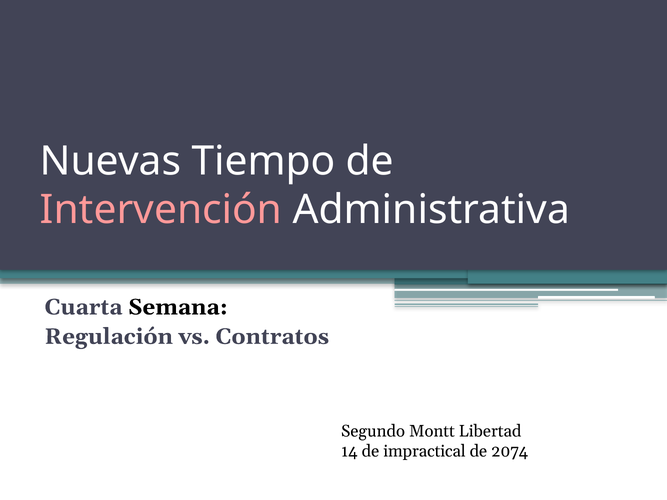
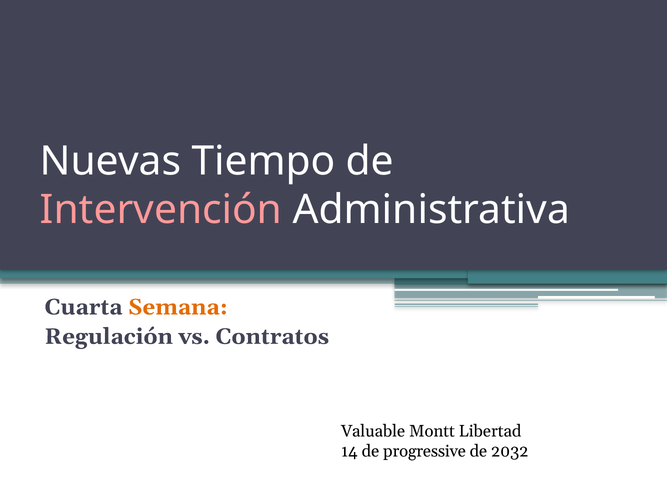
Semana colour: black -> orange
Segundo: Segundo -> Valuable
impractical: impractical -> progressive
2074: 2074 -> 2032
